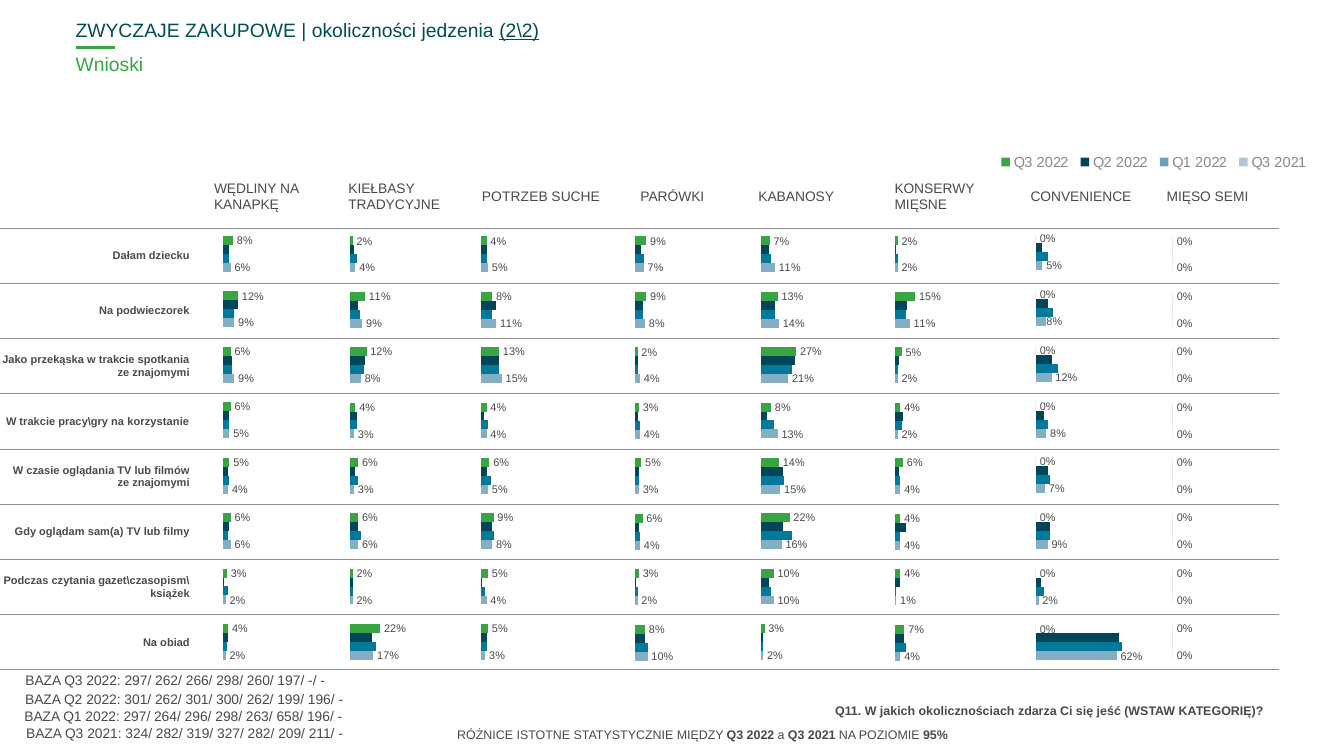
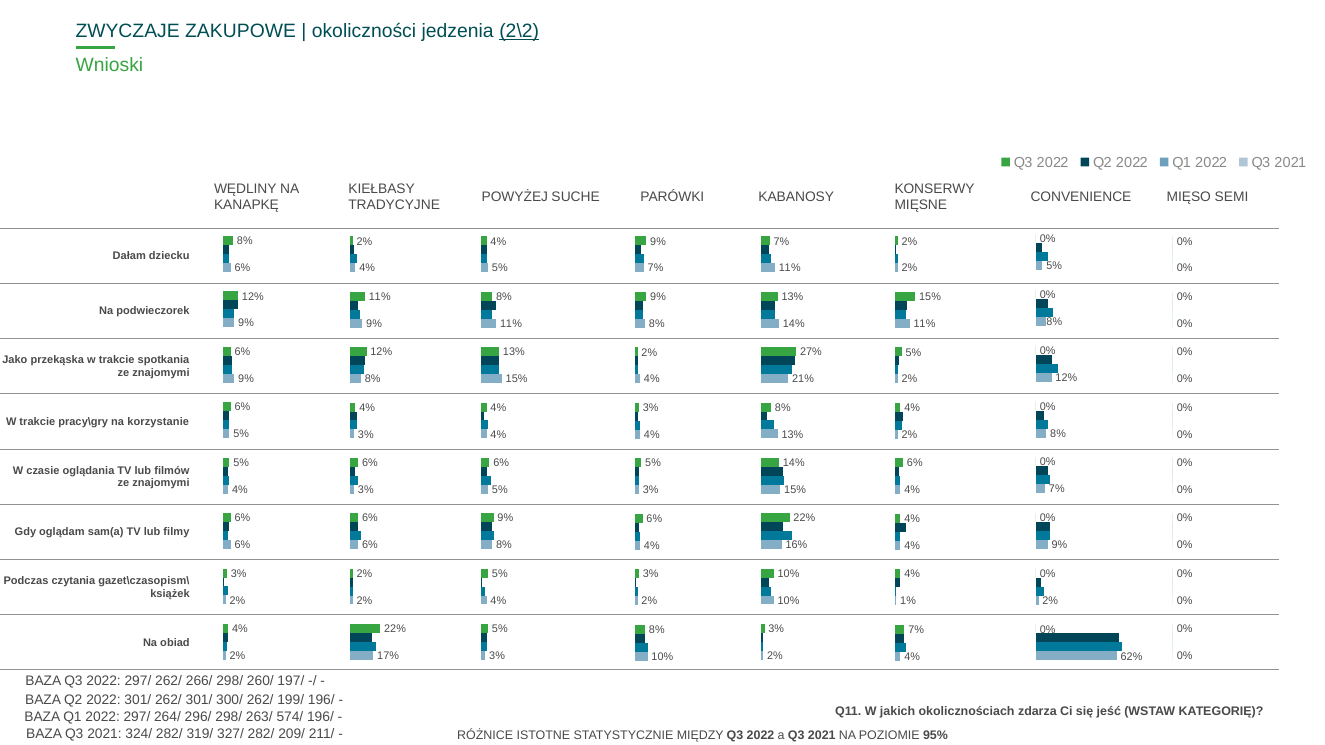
POTRZEB: POTRZEB -> POWYŻEJ
658/: 658/ -> 574/
